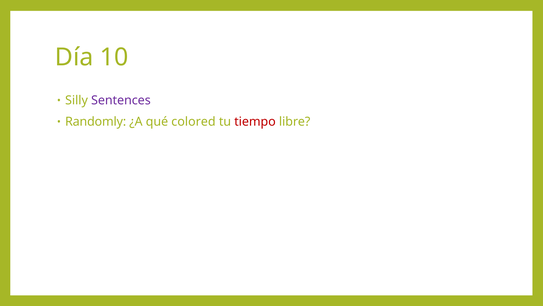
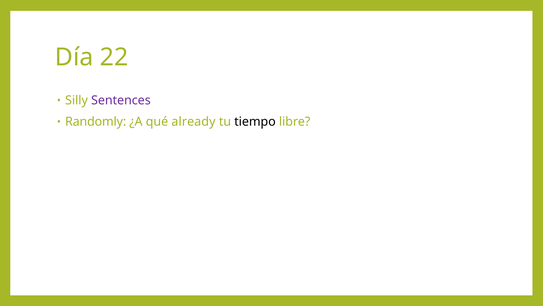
10: 10 -> 22
colored: colored -> already
tiempo colour: red -> black
